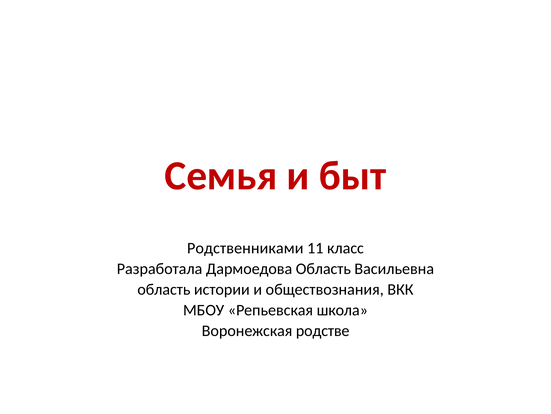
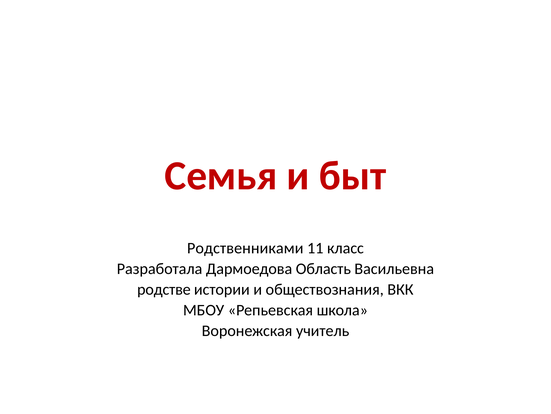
область at (164, 289): область -> родстве
родстве: родстве -> учитель
